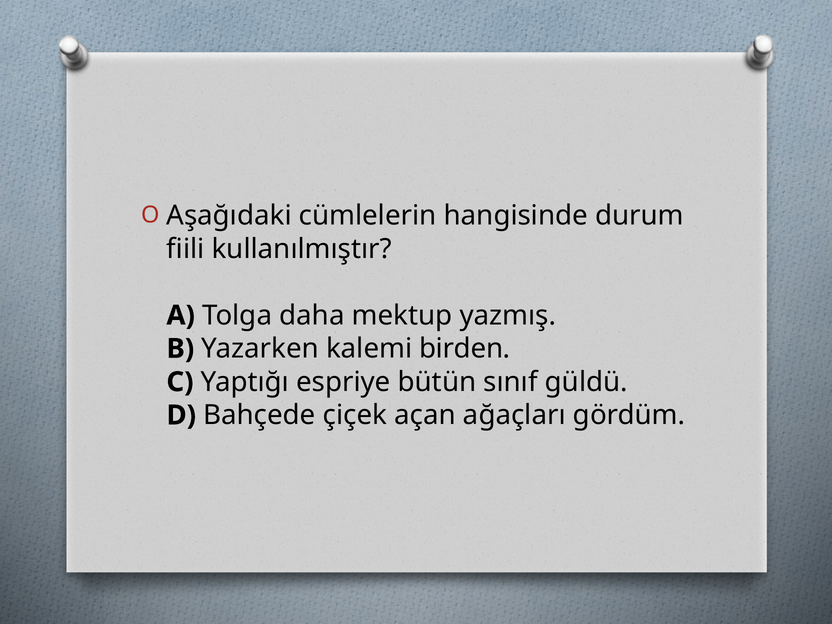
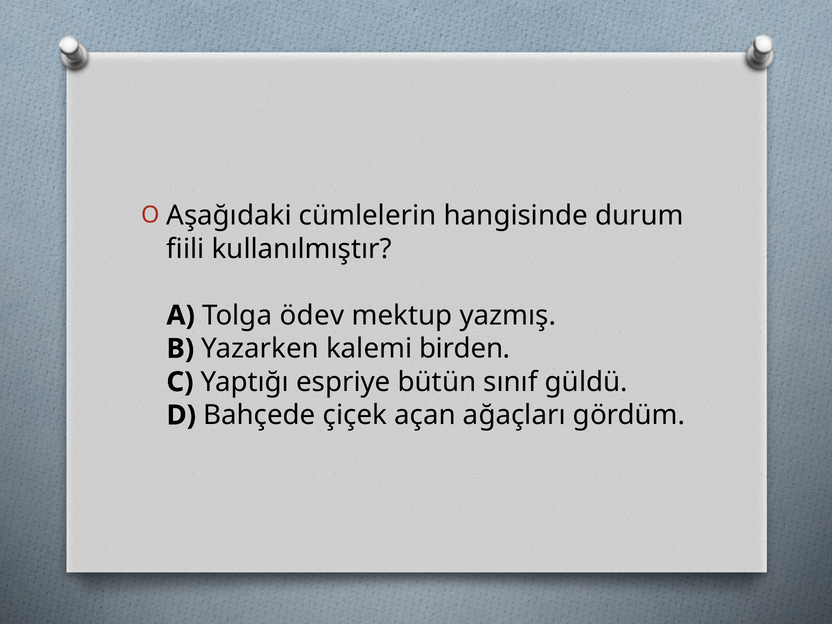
daha: daha -> ödev
